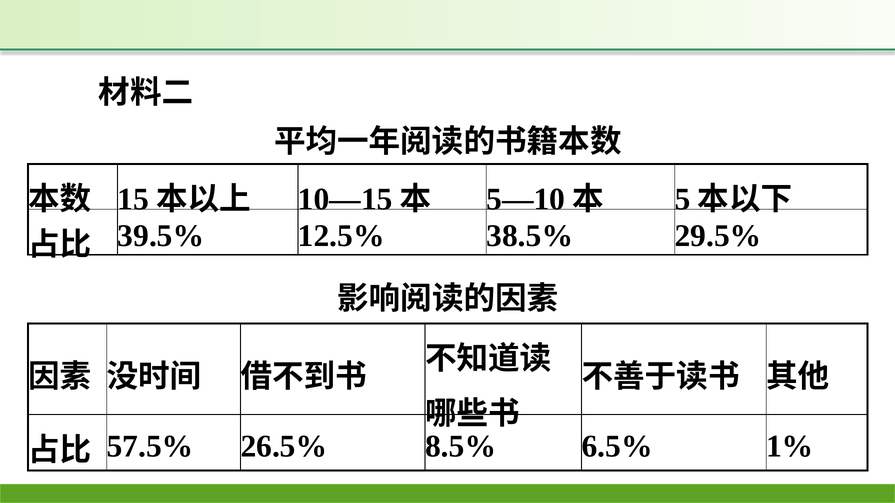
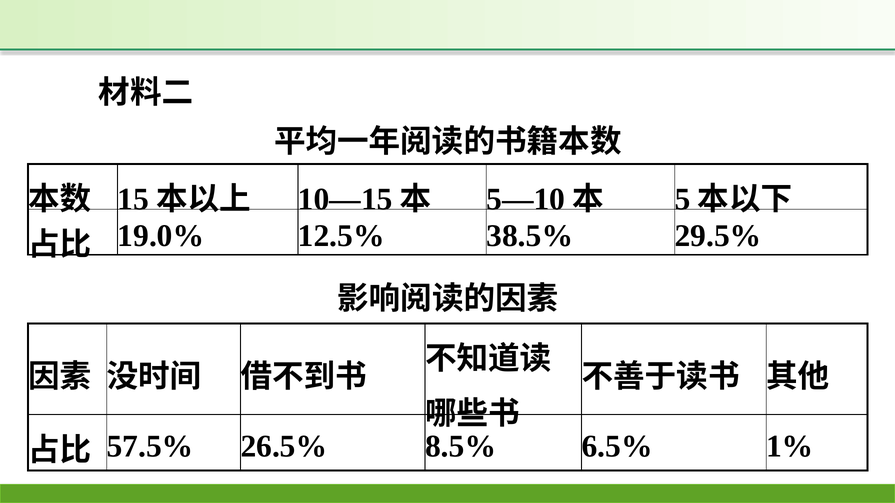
39.5%: 39.5% -> 19.0%
